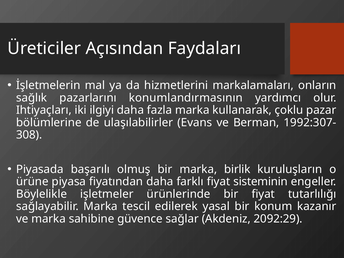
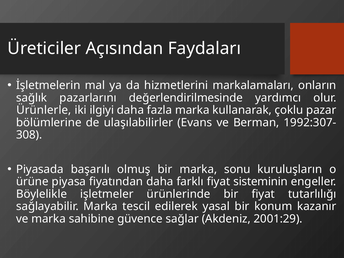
konumlandırmasının: konumlandırmasının -> değerlendirilmesinde
Ihtiyaçları: Ihtiyaçları -> Ürünlerle
birlik: birlik -> sonu
2092:29: 2092:29 -> 2001:29
